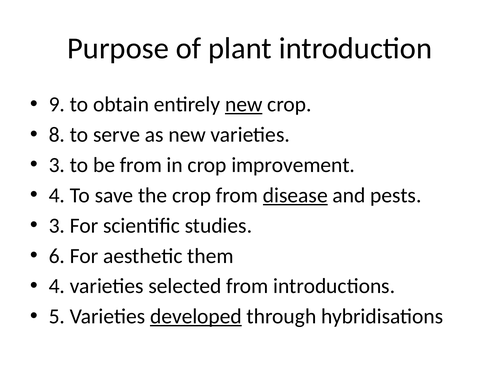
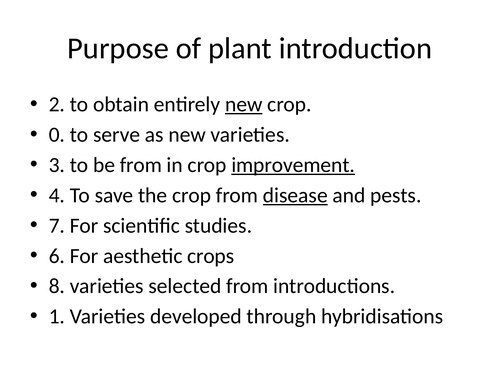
9: 9 -> 2
8: 8 -> 0
improvement underline: none -> present
3 at (57, 226): 3 -> 7
them: them -> crops
4 at (57, 286): 4 -> 8
5: 5 -> 1
developed underline: present -> none
